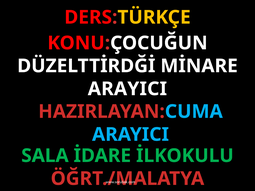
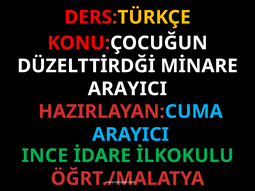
SALA: SALA -> INCE
